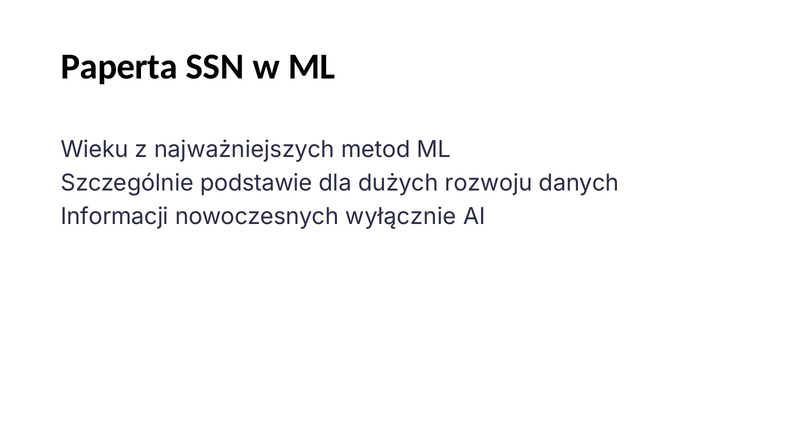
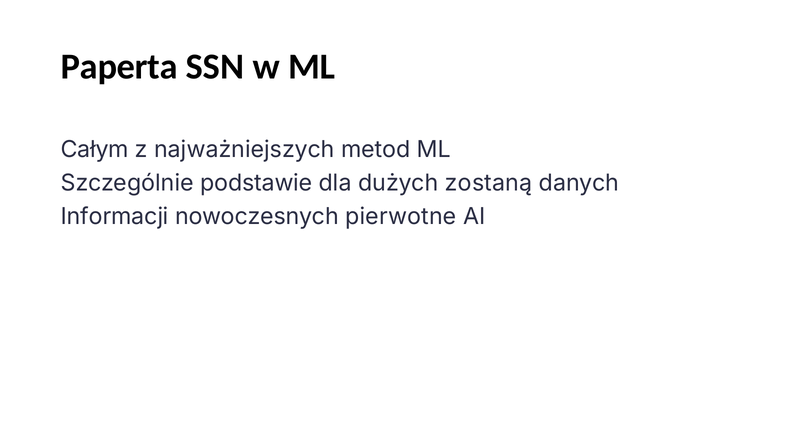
Wieku: Wieku -> Całym
rozwoju: rozwoju -> zostaną
wyłącznie: wyłącznie -> pierwotne
